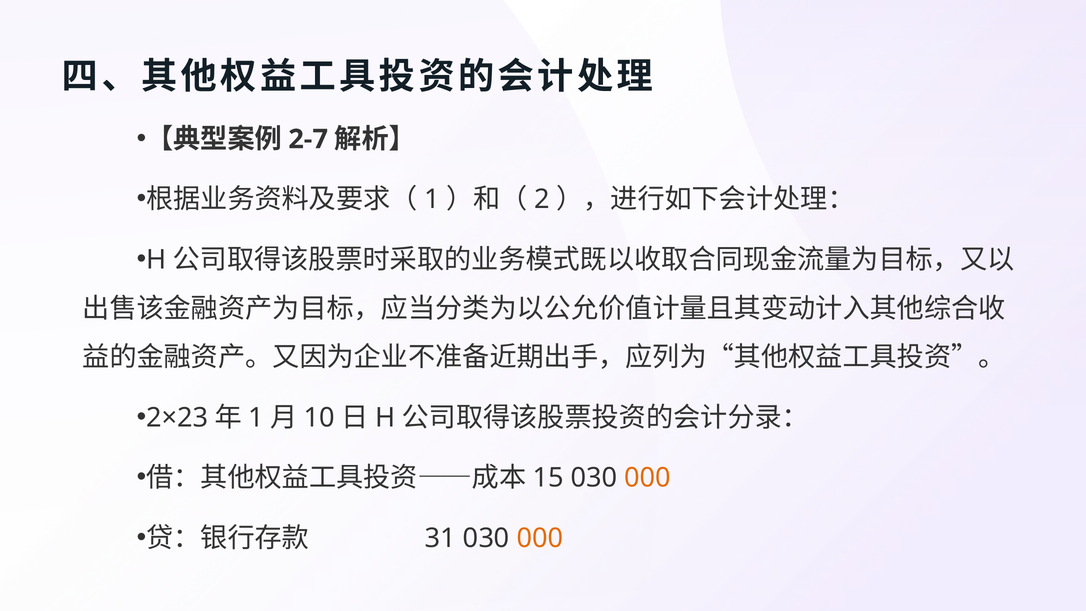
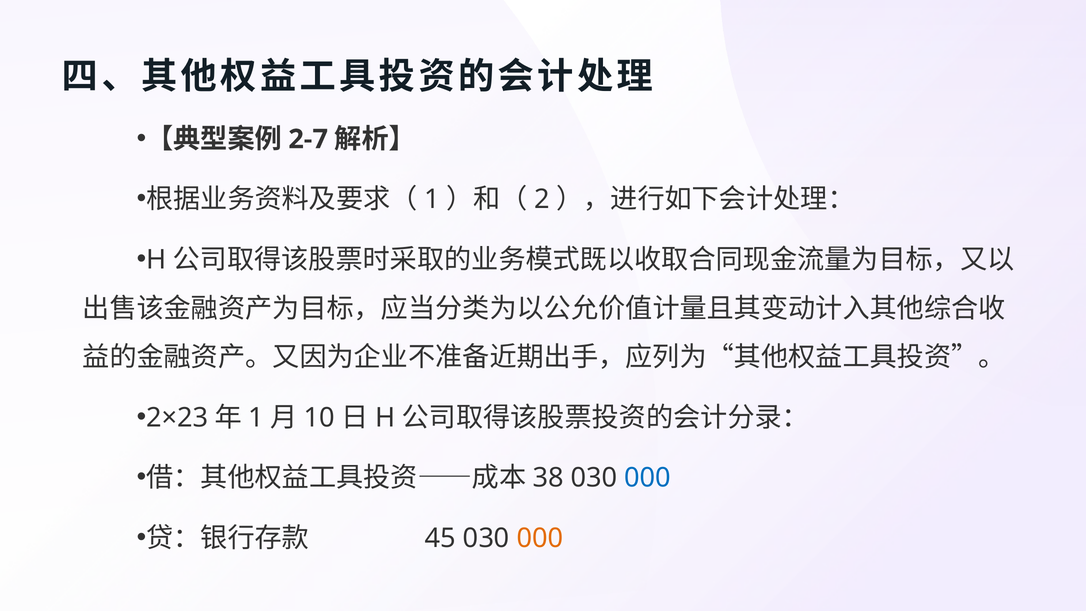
15: 15 -> 38
000 at (648, 478) colour: orange -> blue
31: 31 -> 45
